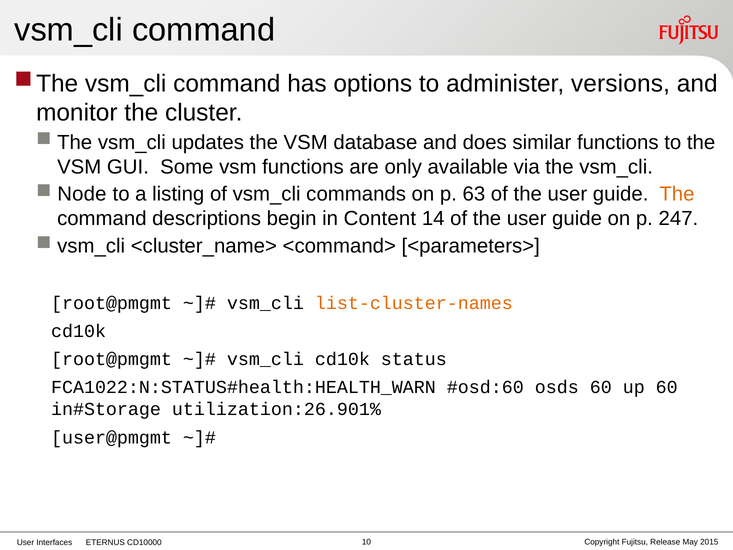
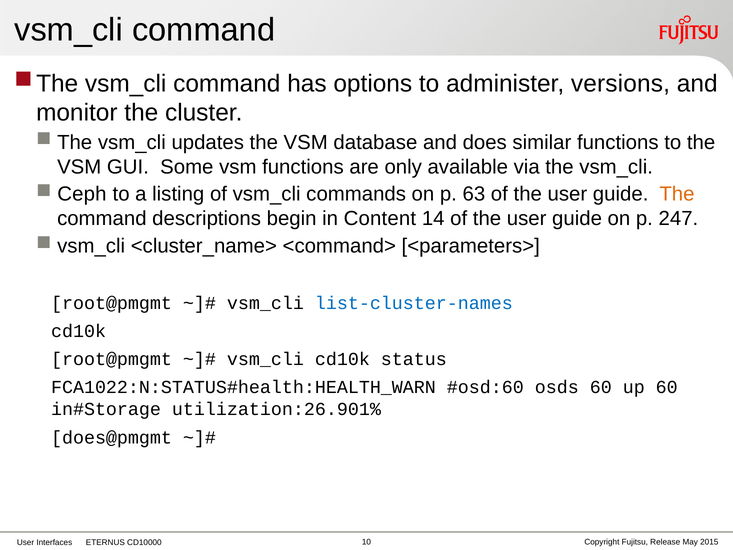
Node: Node -> Ceph
list-cluster-names colour: orange -> blue
user@pmgmt: user@pmgmt -> does@pmgmt
